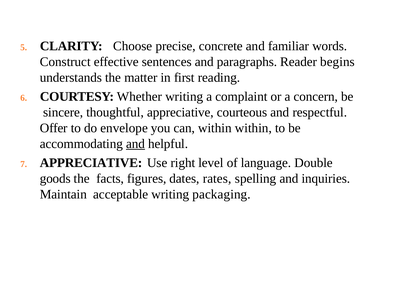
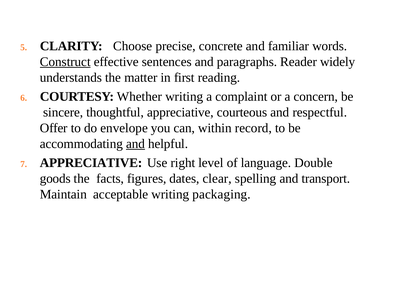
Construct underline: none -> present
begins: begins -> widely
within within: within -> record
rates: rates -> clear
inquiries: inquiries -> transport
